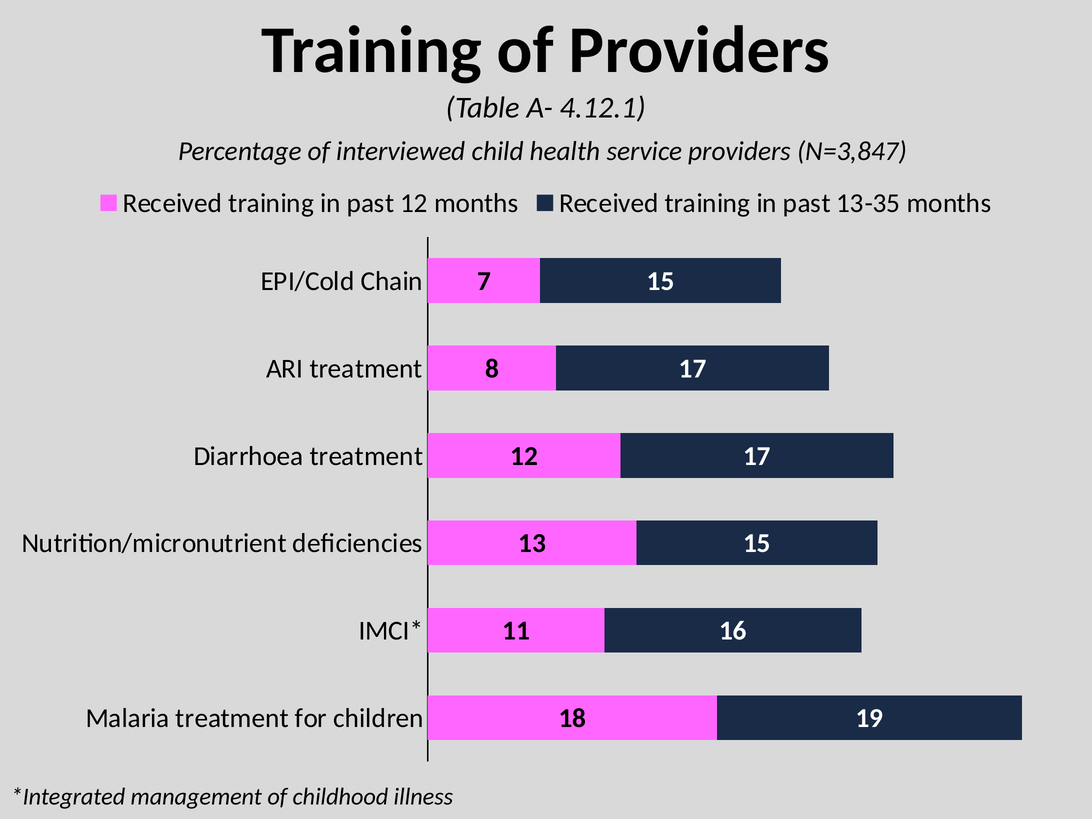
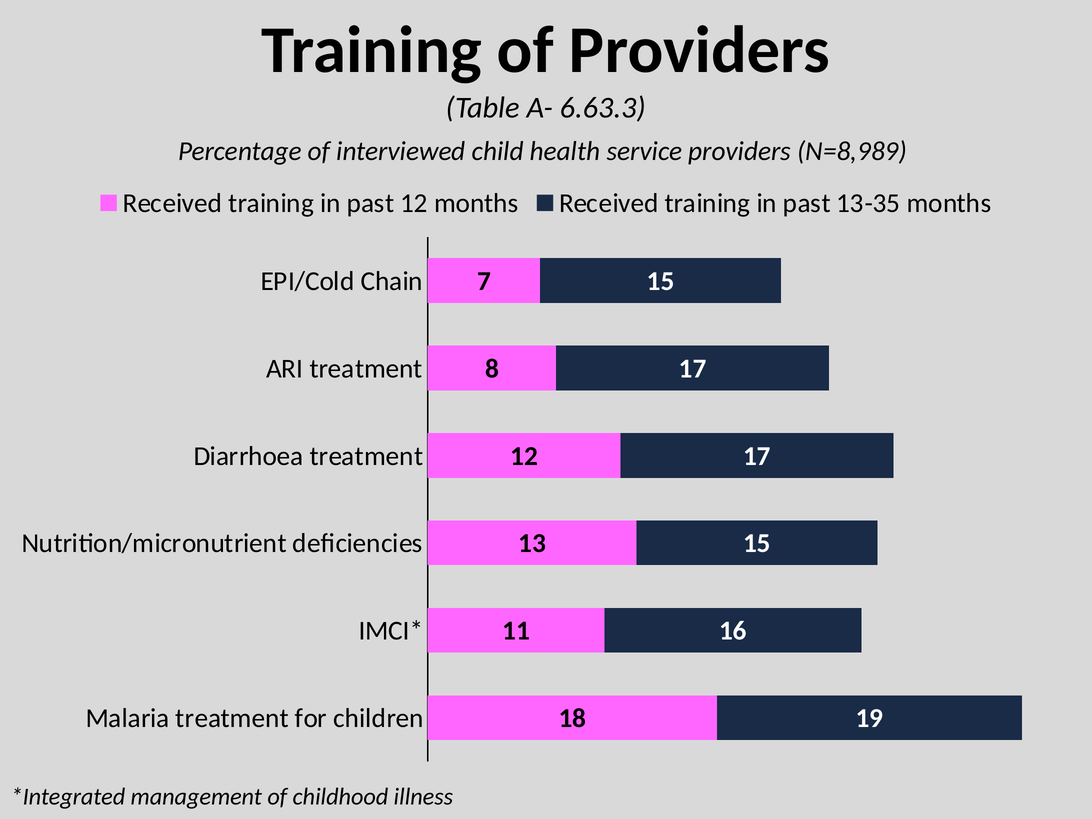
4.12.1: 4.12.1 -> 6.63.3
N=3,847: N=3,847 -> N=8,989
